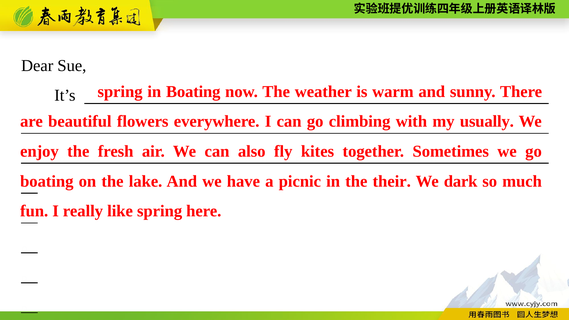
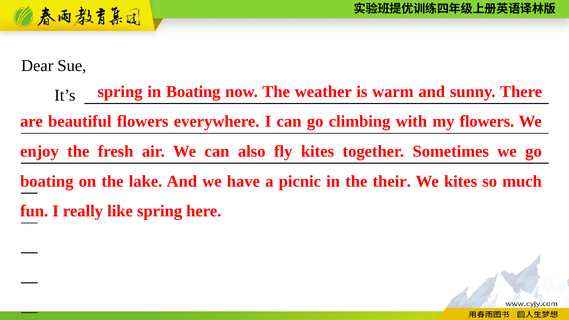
my usually: usually -> flowers
We dark: dark -> kites
